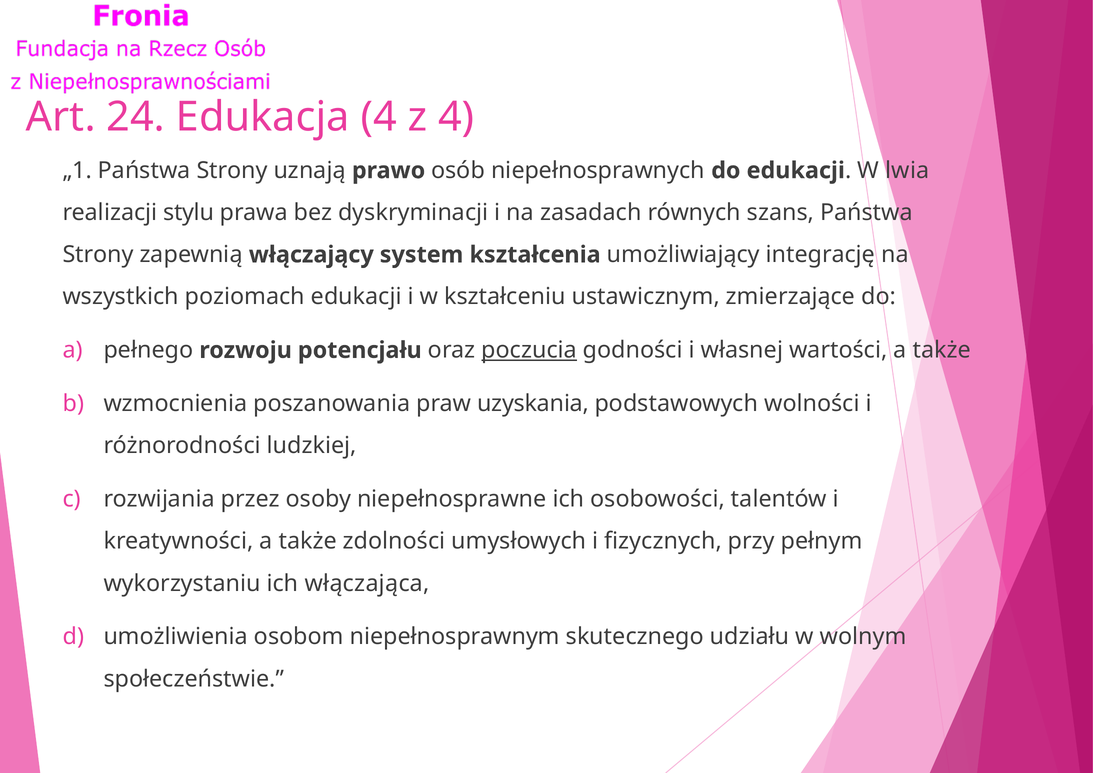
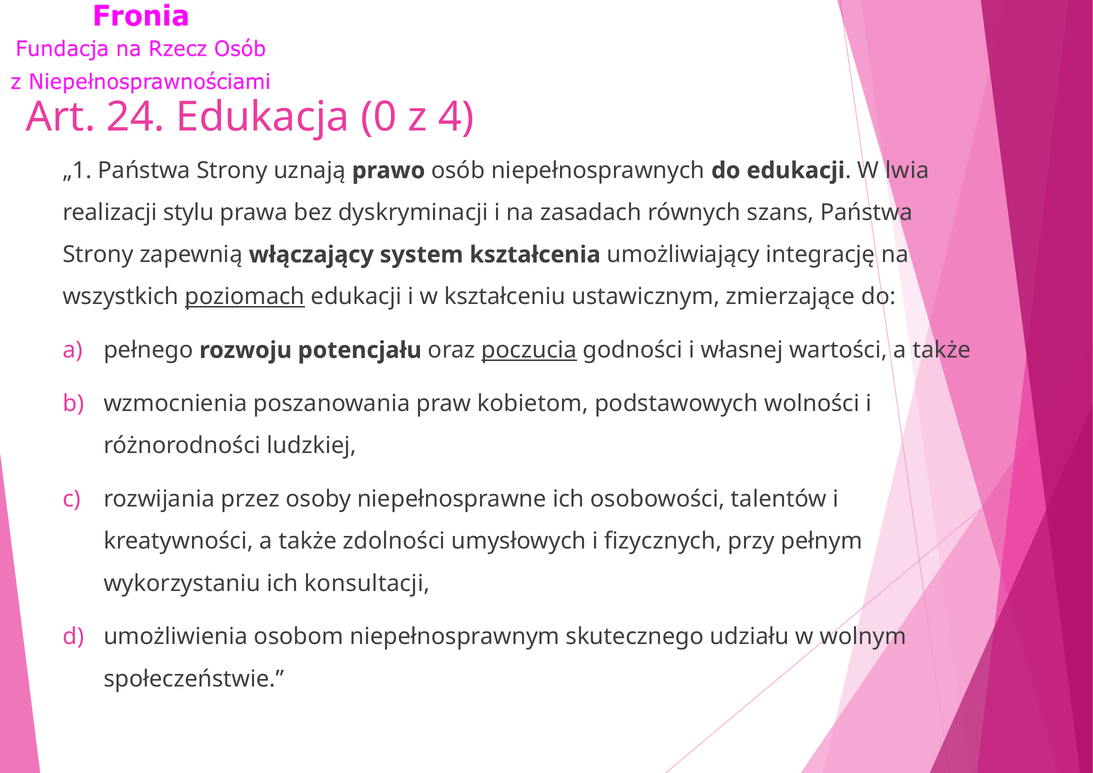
Edukacja 4: 4 -> 0
poziomach underline: none -> present
uzyskania: uzyskania -> kobietom
włączająca: włączająca -> konsultacji
